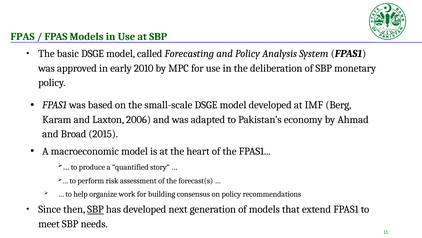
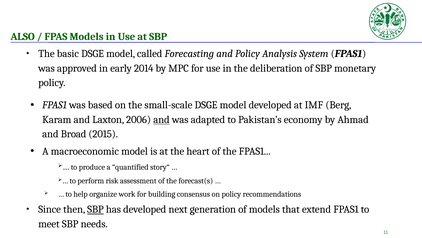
FPAS at (23, 37): FPAS -> ALSO
2010: 2010 -> 2014
and at (161, 119) underline: none -> present
